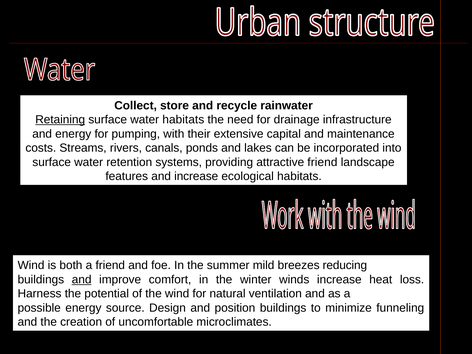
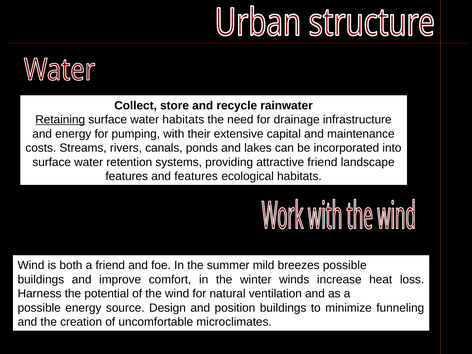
and increase: increase -> features
breezes reducing: reducing -> possible
and at (82, 280) underline: present -> none
